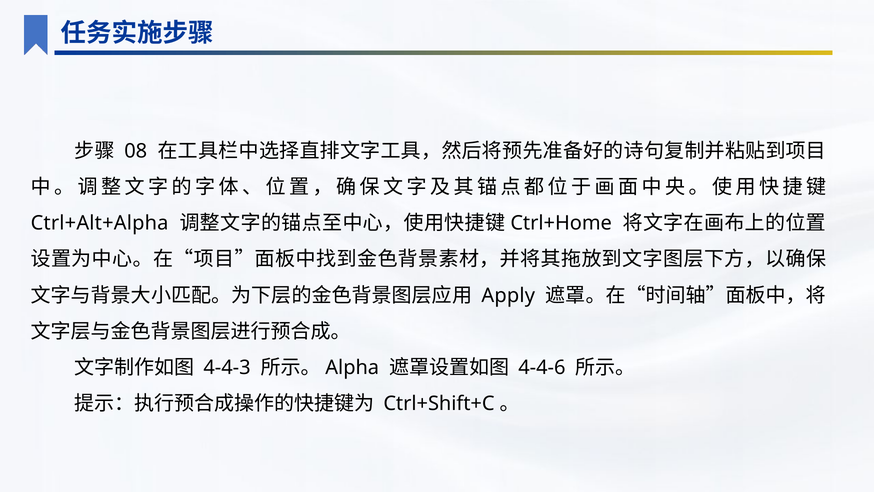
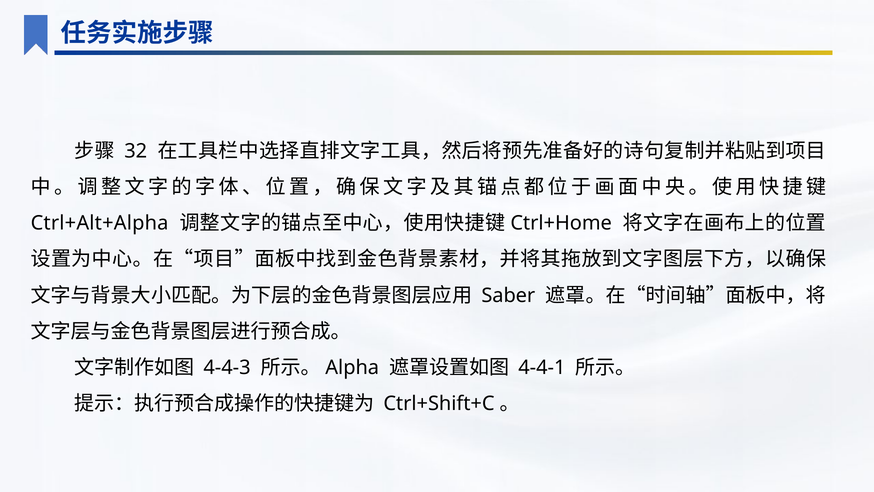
08: 08 -> 32
Apply: Apply -> Saber
4-4-6: 4-4-6 -> 4-4-1
